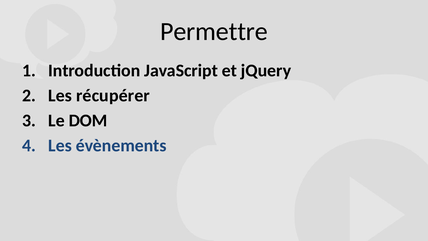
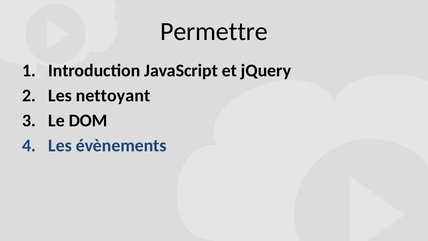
récupérer: récupérer -> nettoyant
